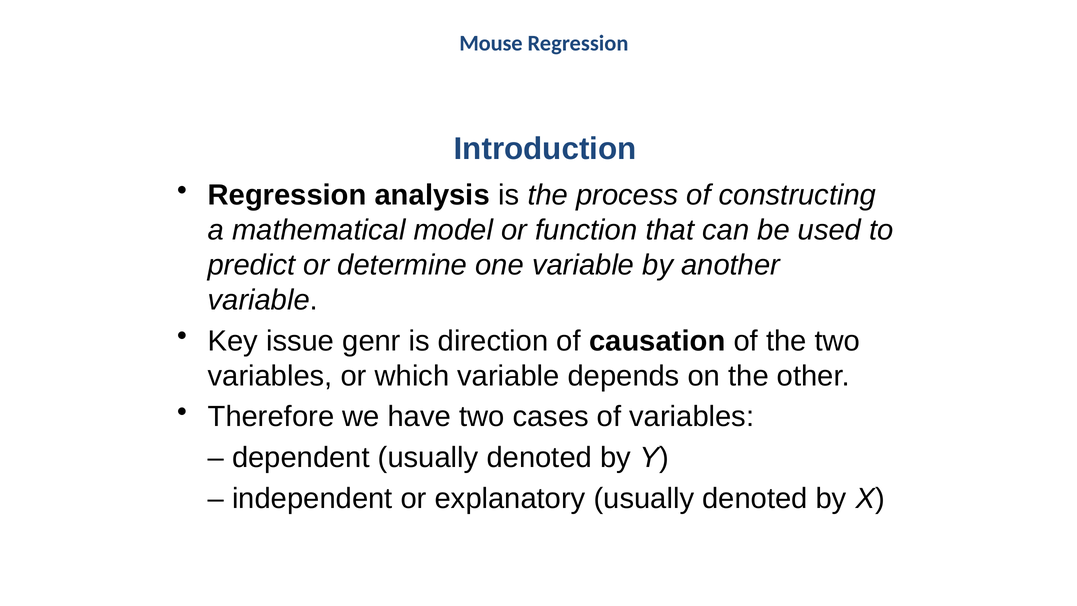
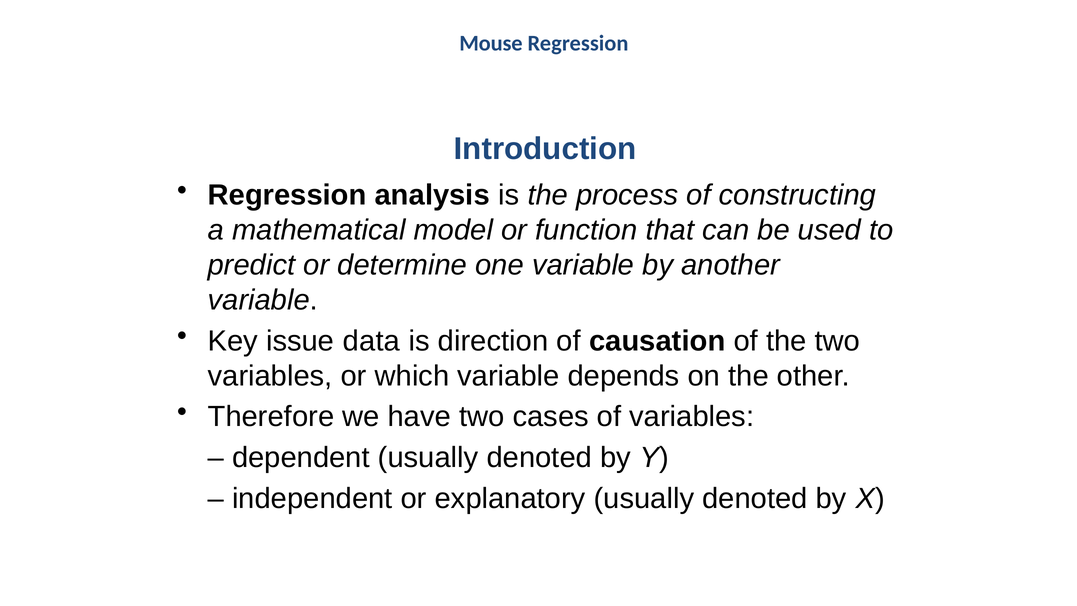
genr: genr -> data
